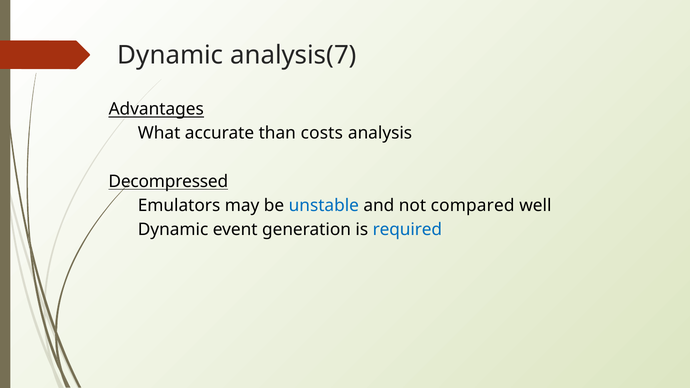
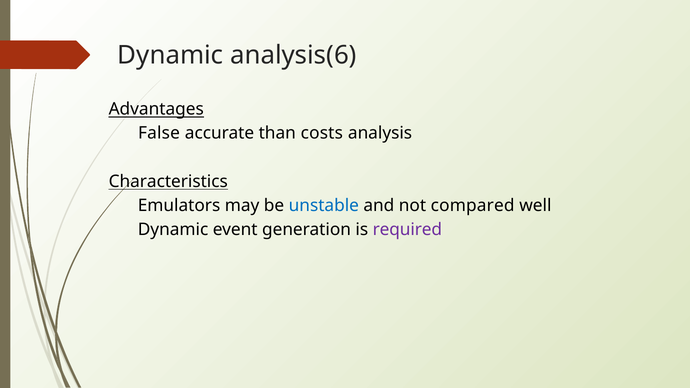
analysis(7: analysis(7 -> analysis(6
What: What -> False
Decompressed: Decompressed -> Characteristics
required colour: blue -> purple
